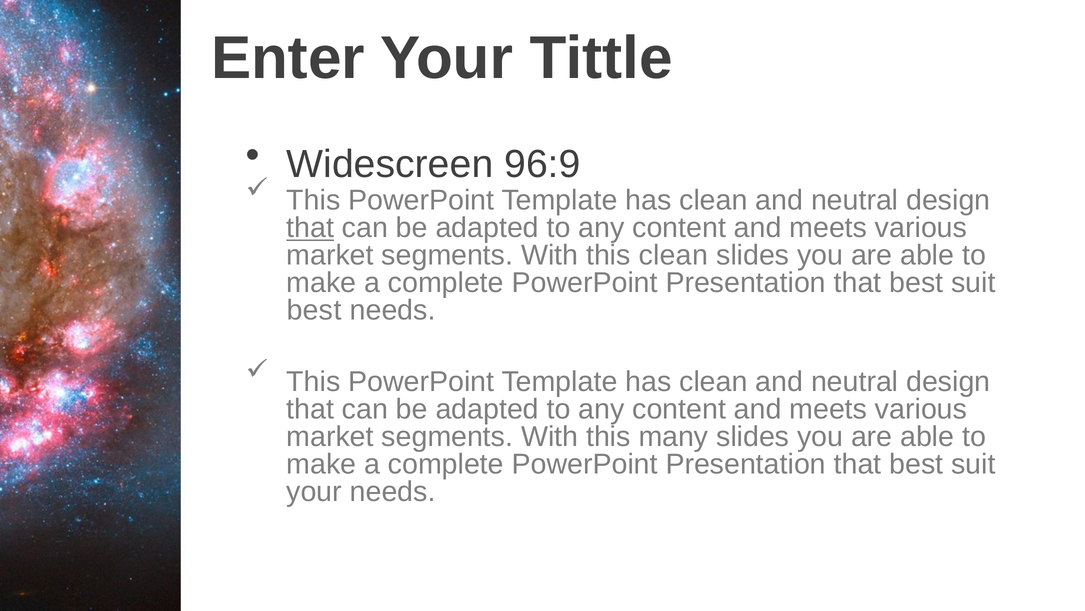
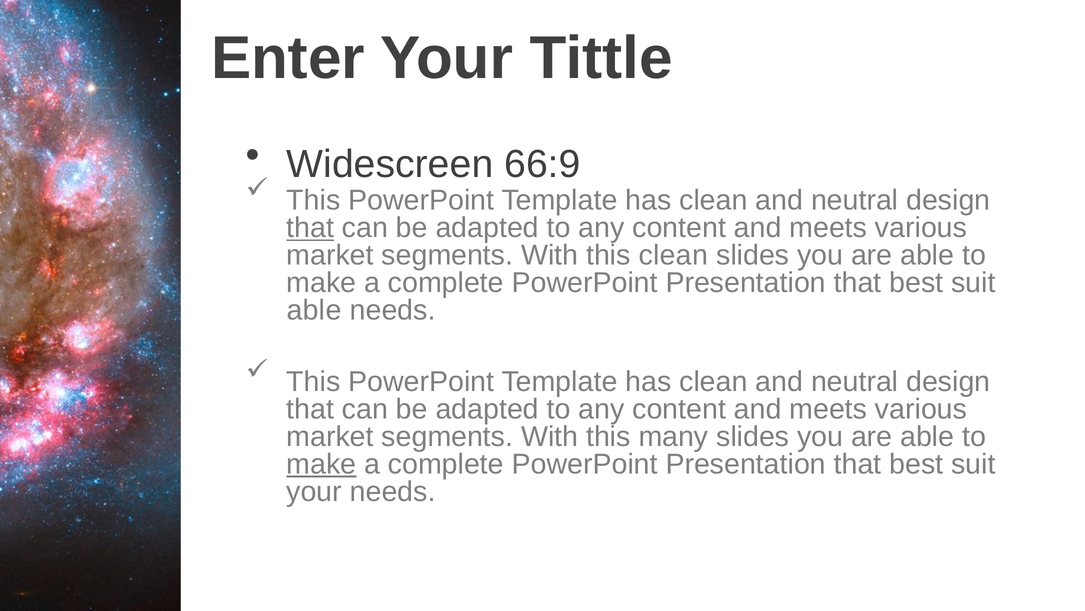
96:9: 96:9 -> 66:9
best at (314, 310): best -> able
make at (321, 464) underline: none -> present
